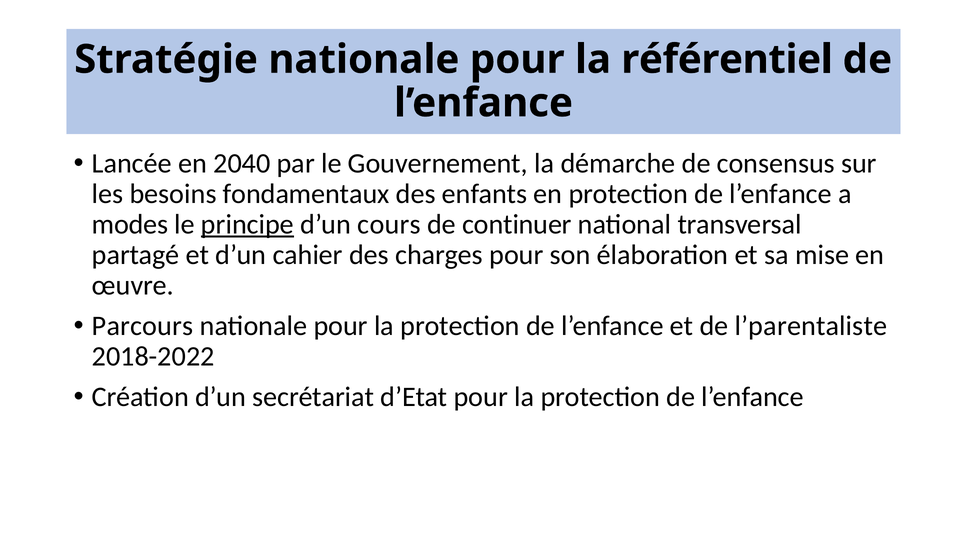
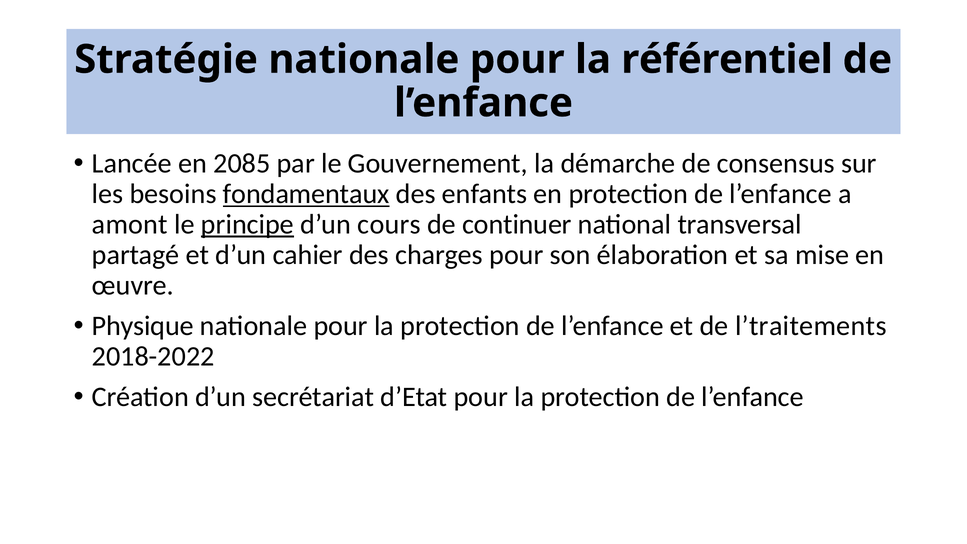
2040: 2040 -> 2085
fondamentaux underline: none -> present
modes: modes -> amont
Parcours: Parcours -> Physique
l’parentaliste: l’parentaliste -> l’traitements
